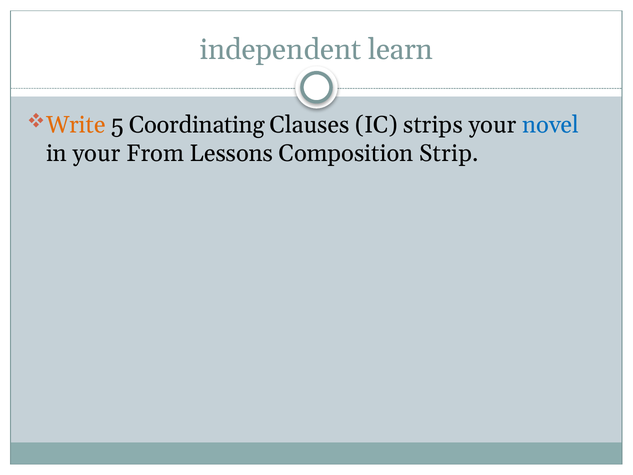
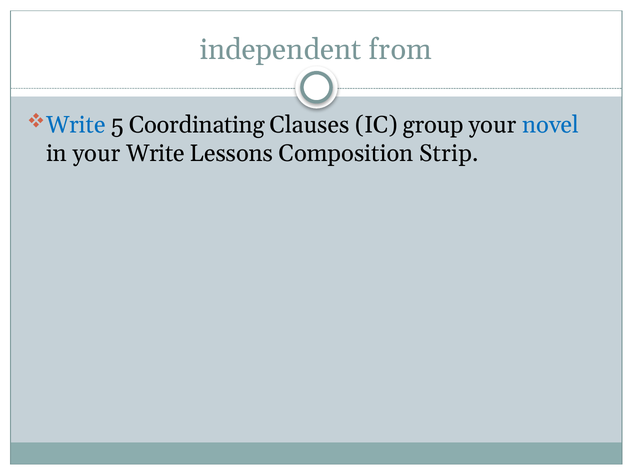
learn: learn -> from
Write at (76, 125) colour: orange -> blue
strips: strips -> group
your From: From -> Write
